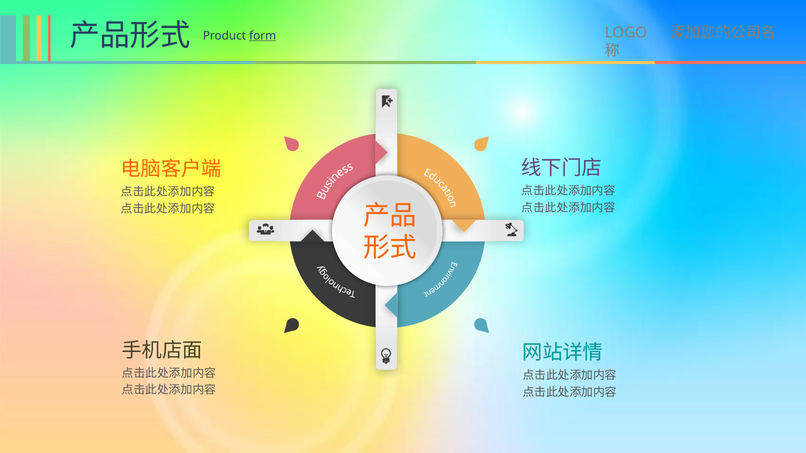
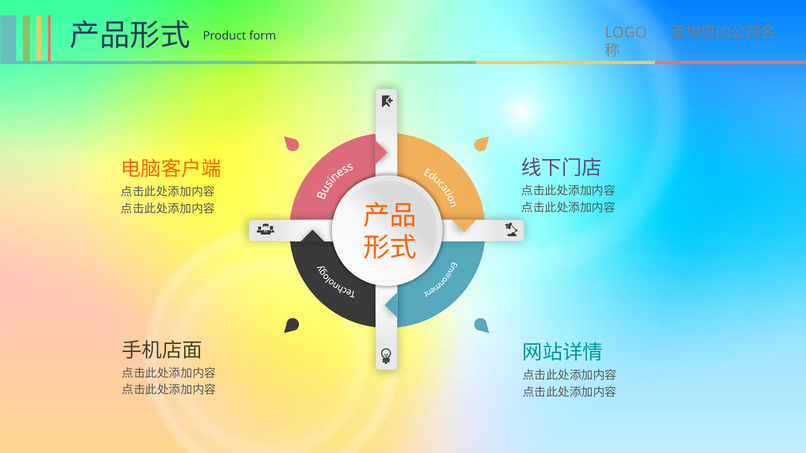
form underline: present -> none
